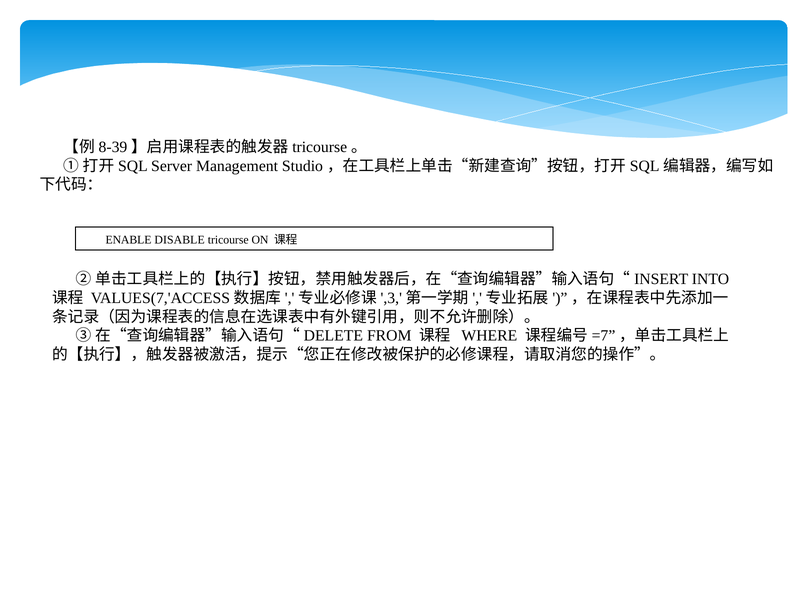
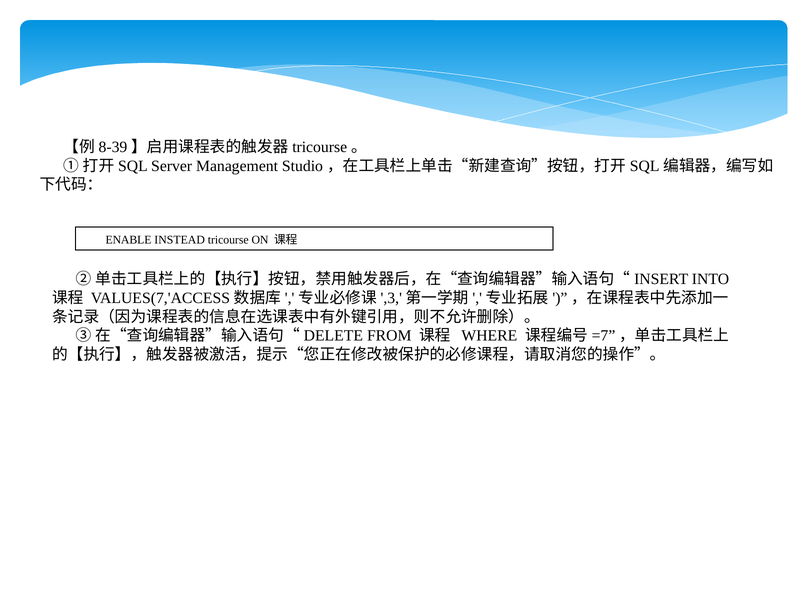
DISABLE: DISABLE -> INSTEAD
